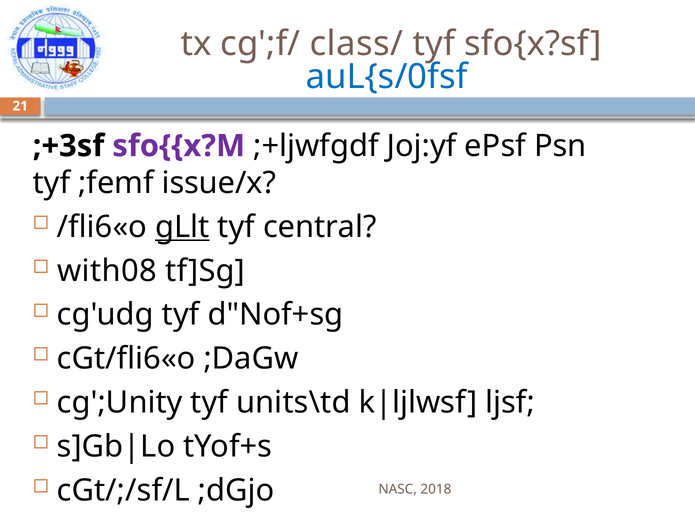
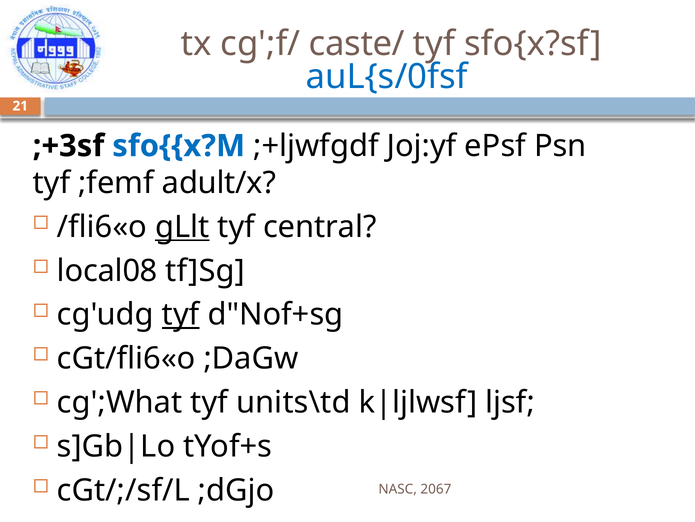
class/: class/ -> caste/
sfo{{x?M colour: purple -> blue
issue/x: issue/x -> adult/x
with08: with08 -> local08
tyf at (181, 314) underline: none -> present
cg';Unity: cg';Unity -> cg';What
2018: 2018 -> 2067
